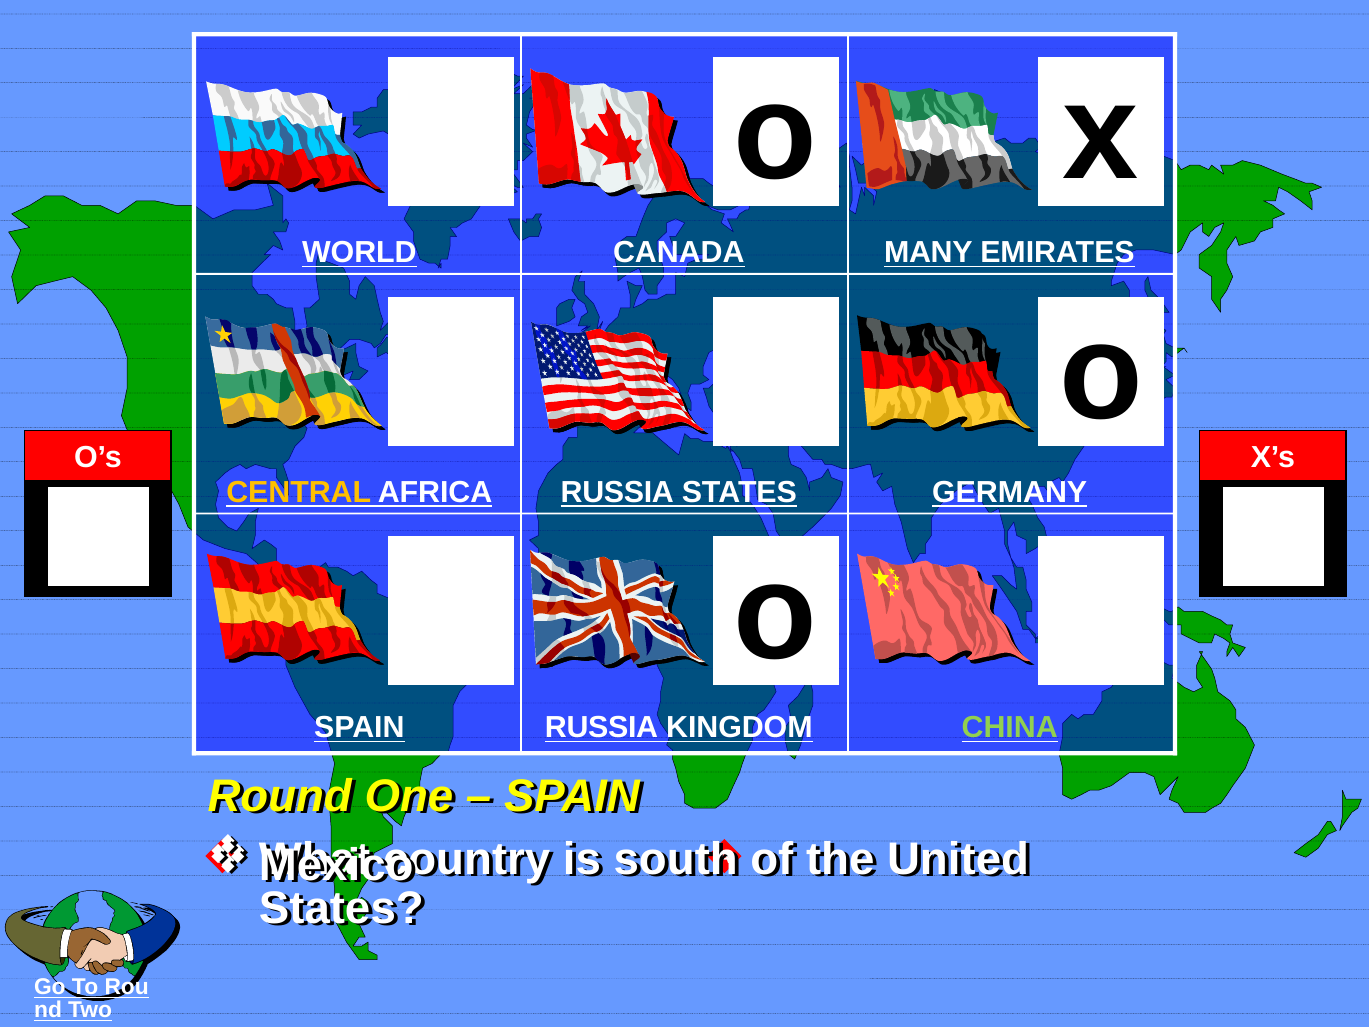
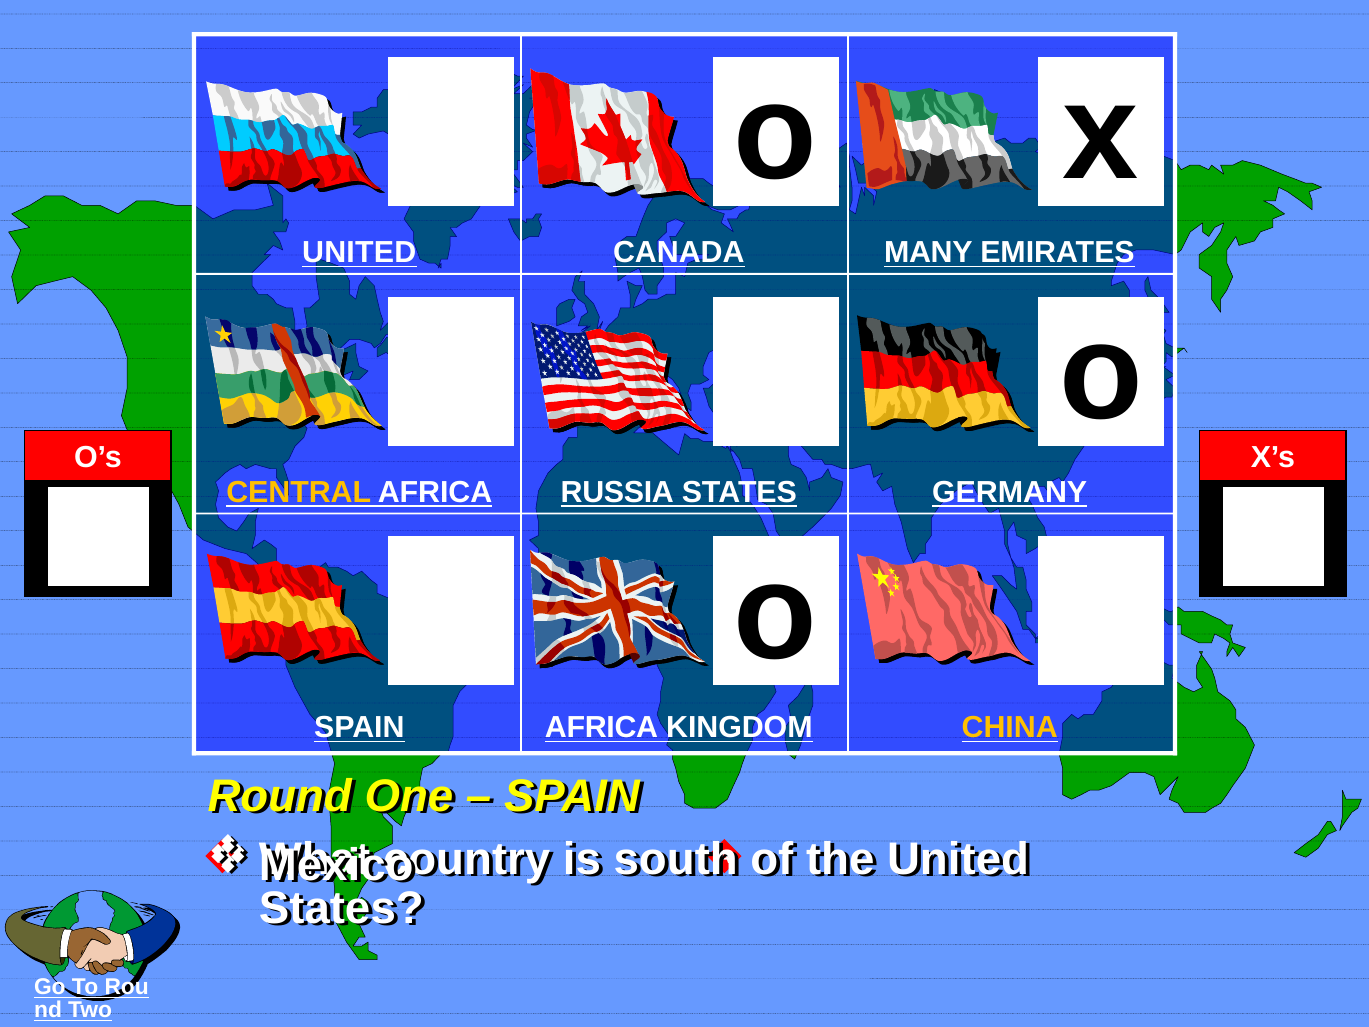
WORLD at (359, 253): WORLD -> UNITED
SPAIN RUSSIA: RUSSIA -> AFRICA
CHINA colour: light green -> yellow
